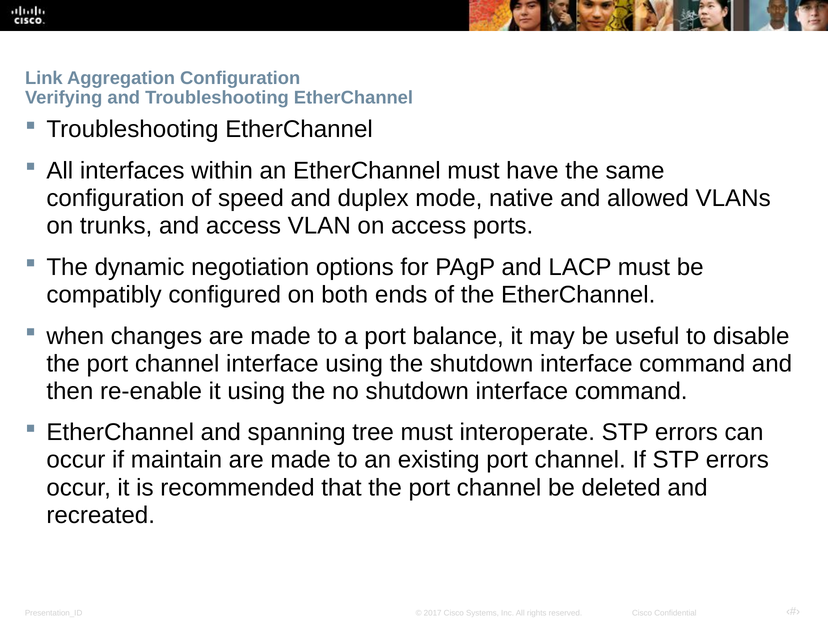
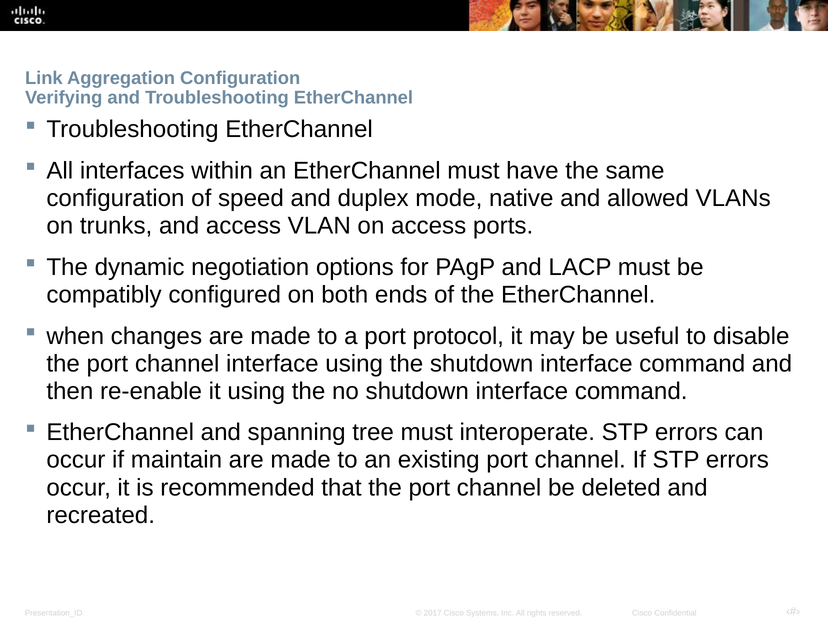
balance: balance -> protocol
